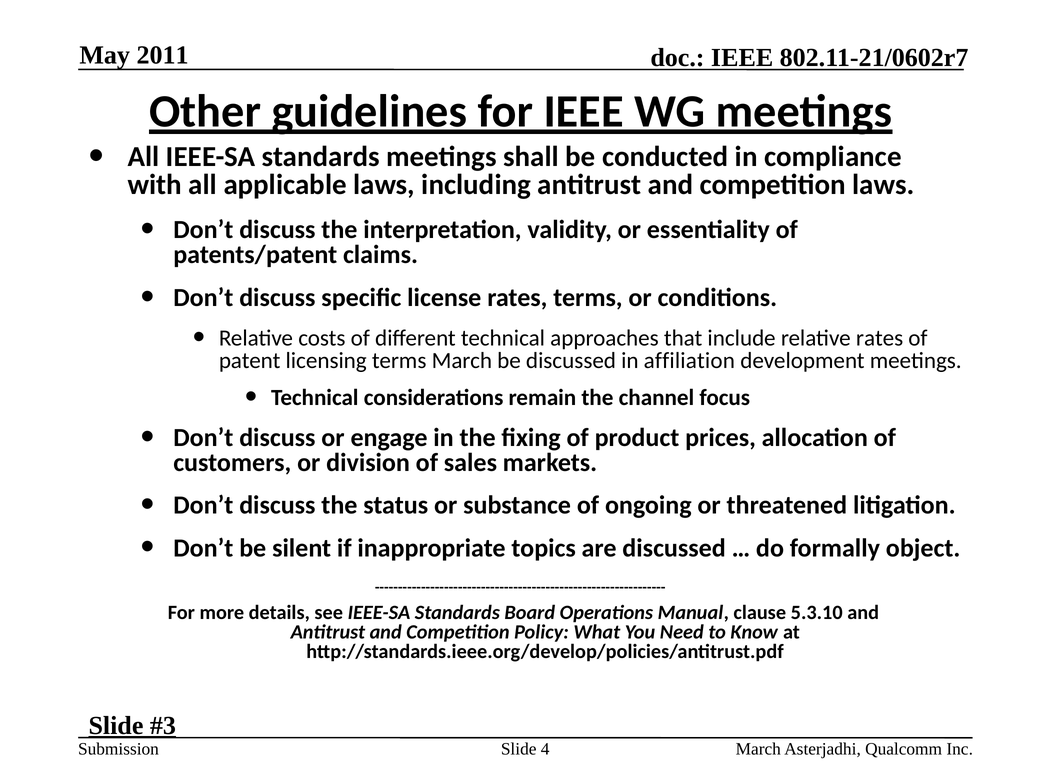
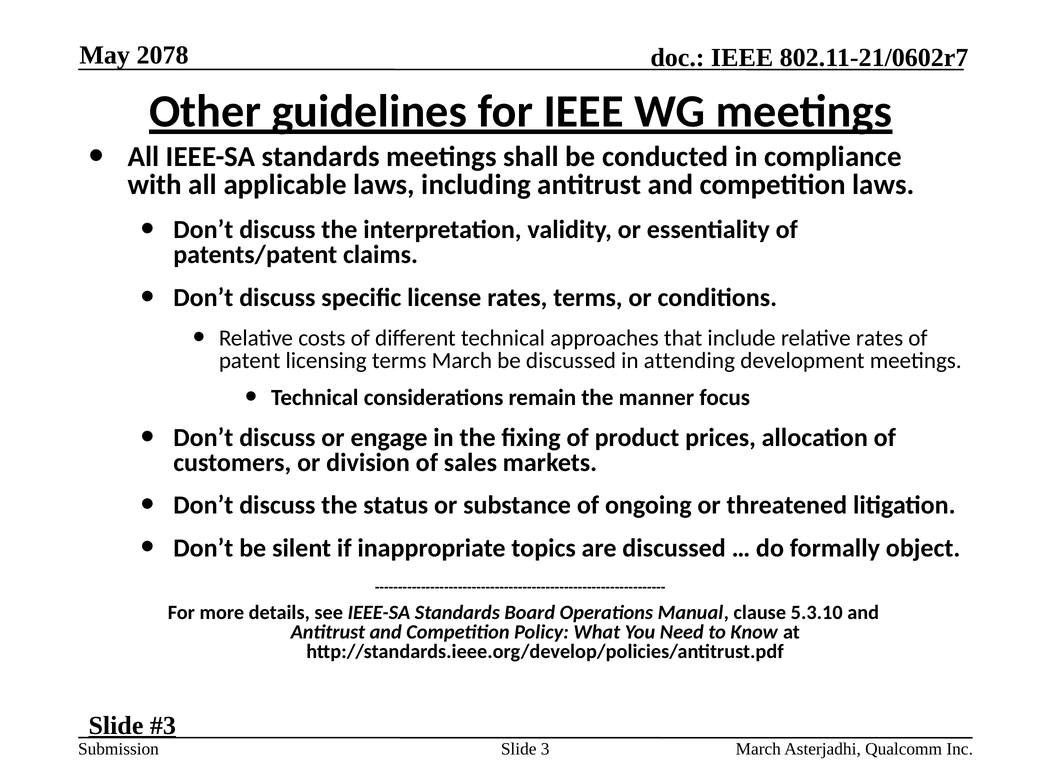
2011: 2011 -> 2078
affiliation: affiliation -> attending
channel: channel -> manner
4: 4 -> 3
